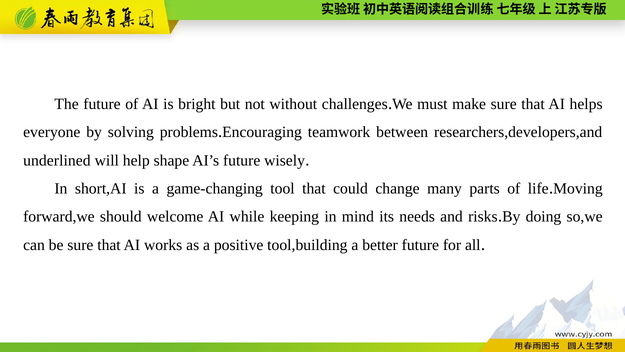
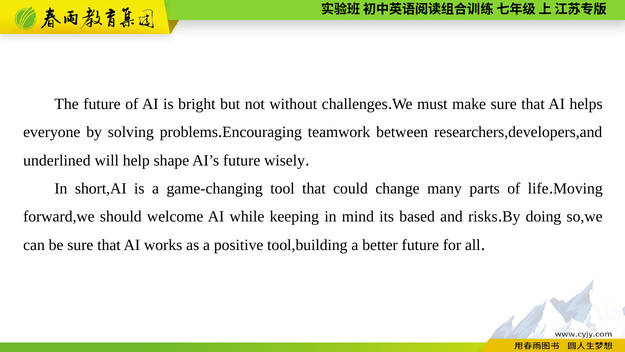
needs: needs -> based
